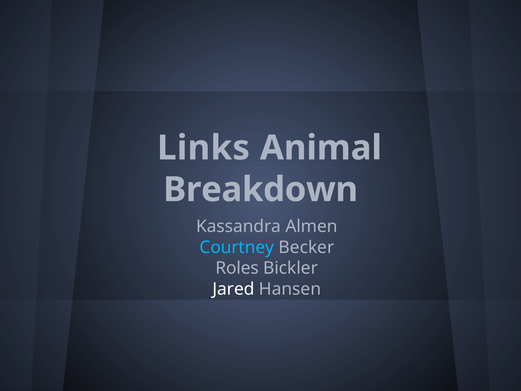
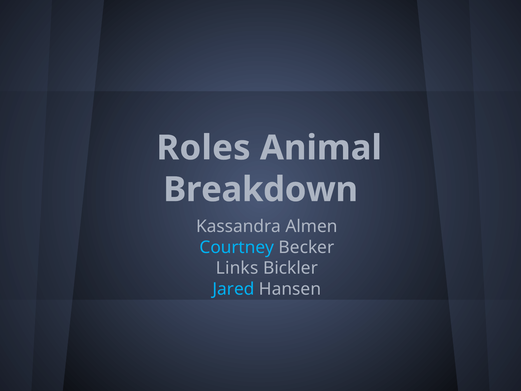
Links: Links -> Roles
Roles: Roles -> Links
Jared colour: white -> light blue
